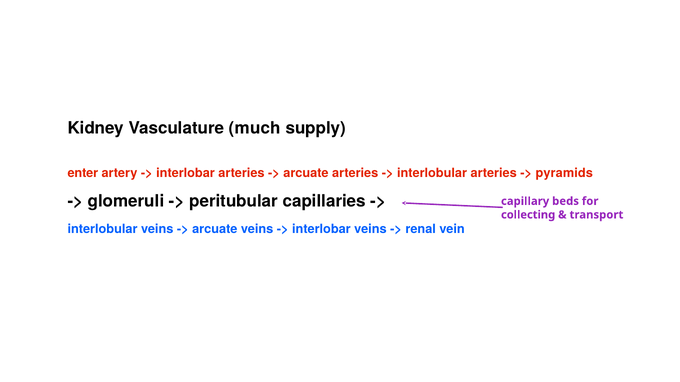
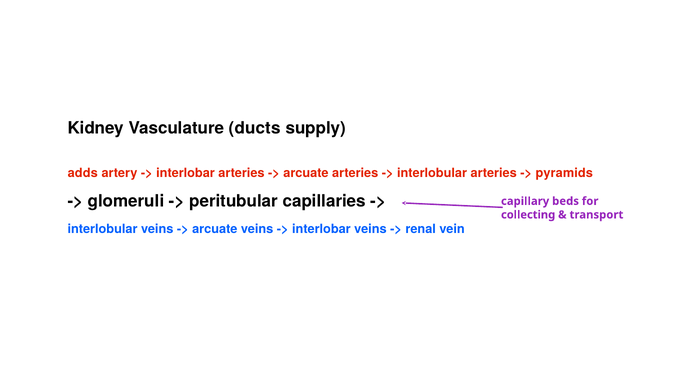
much: much -> ducts
enter: enter -> adds
